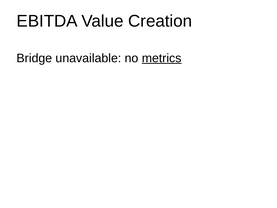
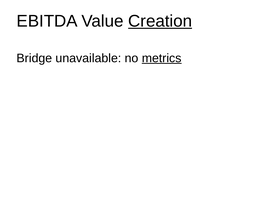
Creation underline: none -> present
